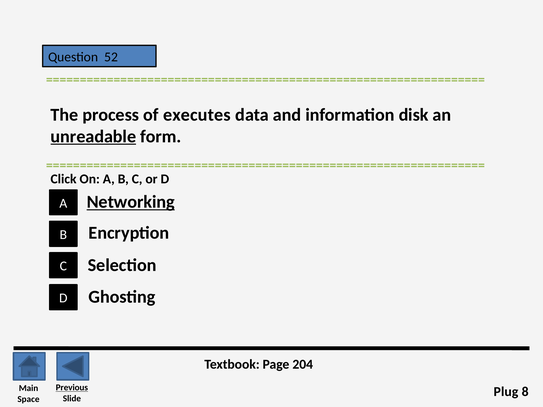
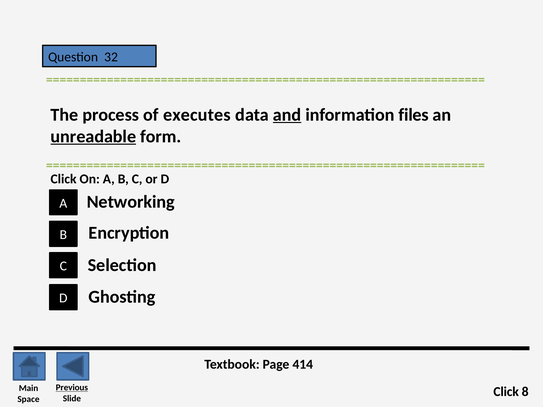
52: 52 -> 32
and underline: none -> present
disk: disk -> files
Networking underline: present -> none
204: 204 -> 414
Plug at (506, 392): Plug -> Click
